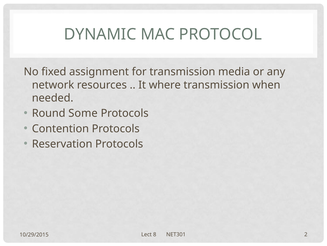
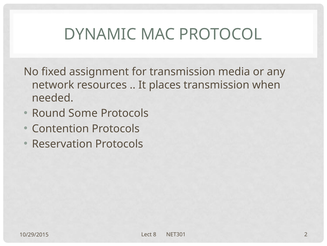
where: where -> places
